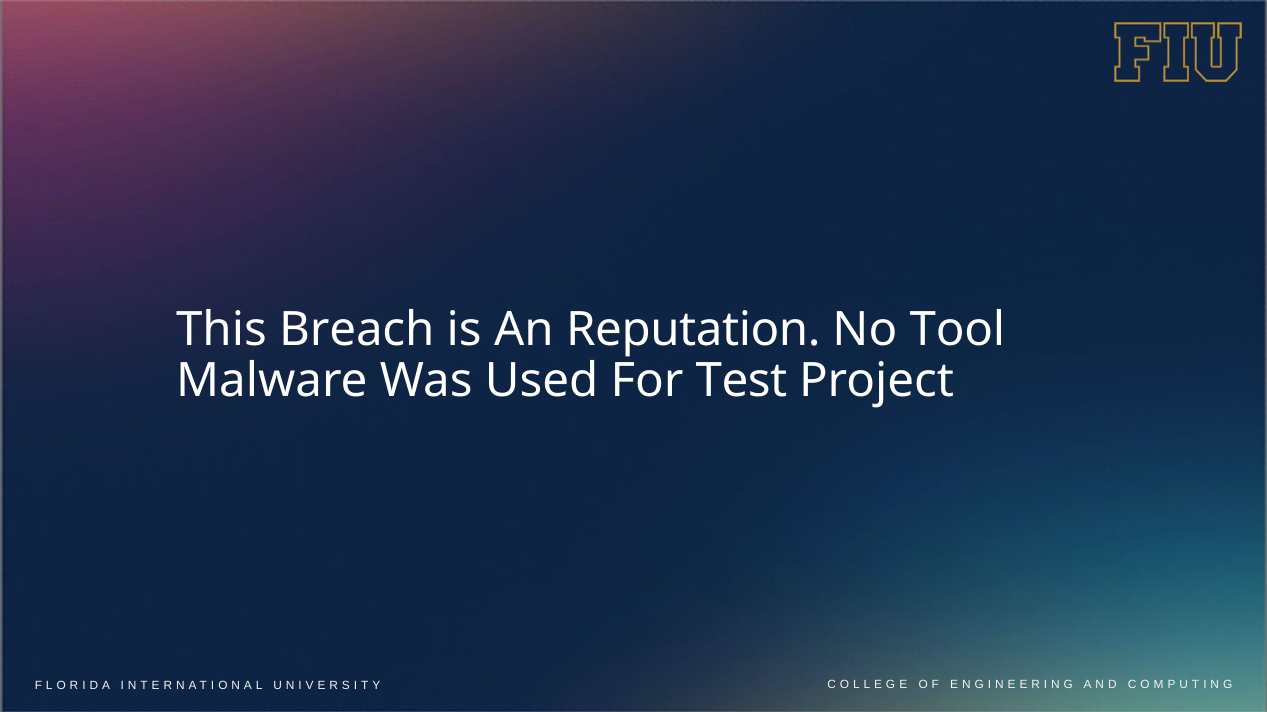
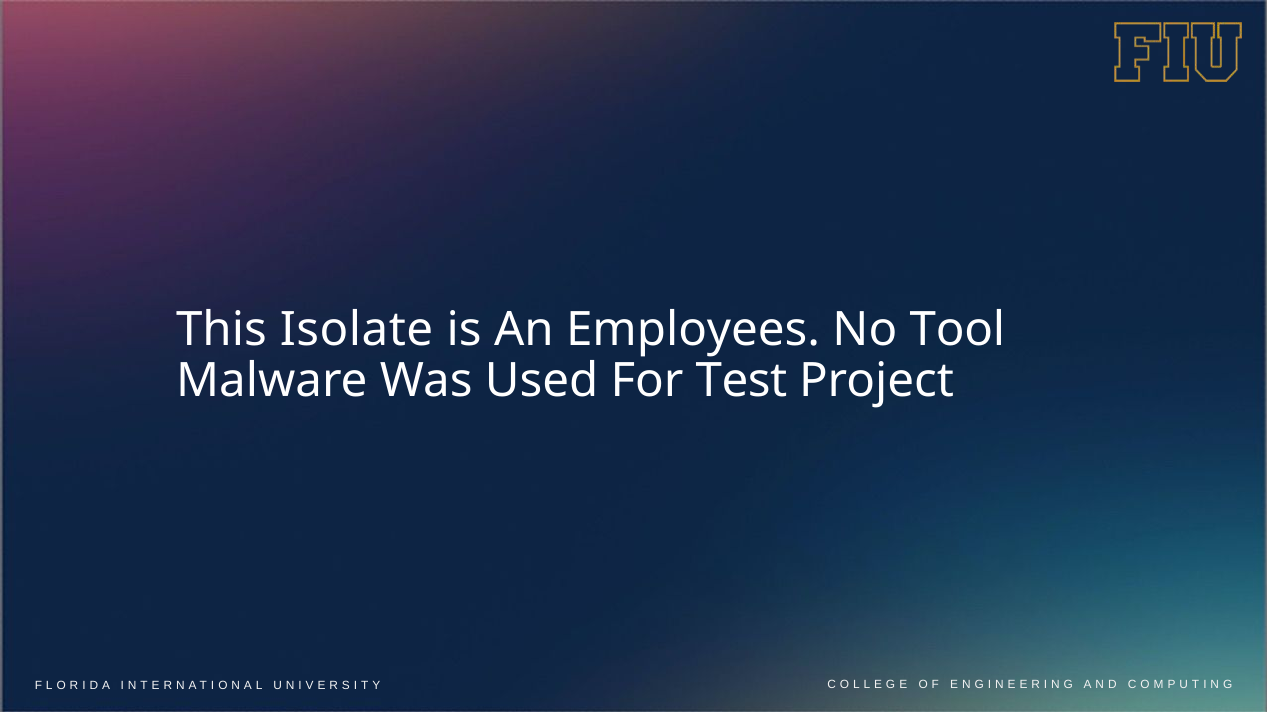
Breach: Breach -> Isolate
Reputation: Reputation -> Employees
